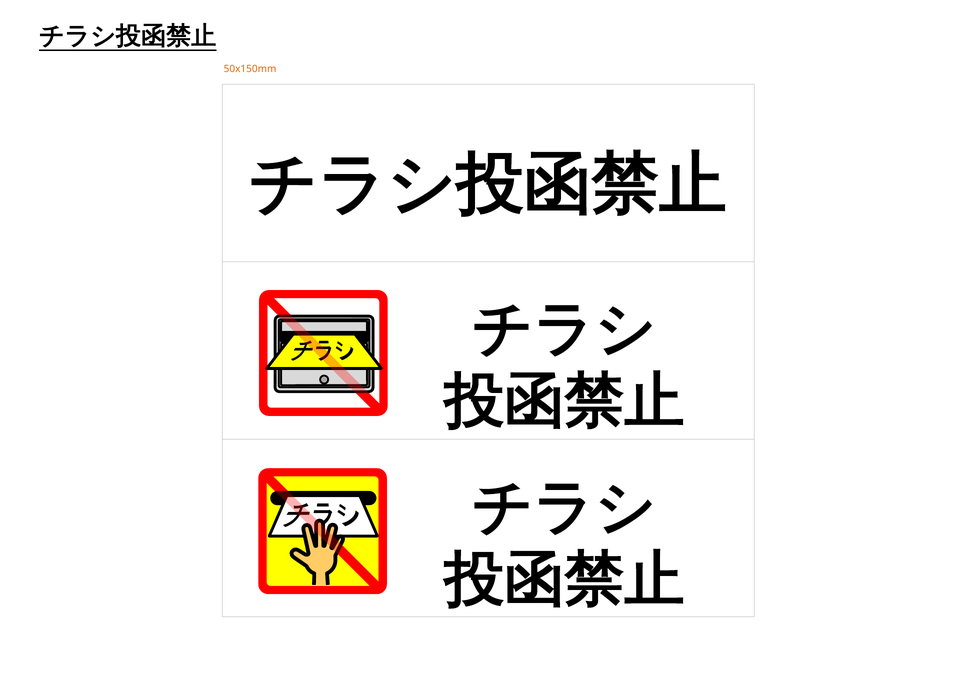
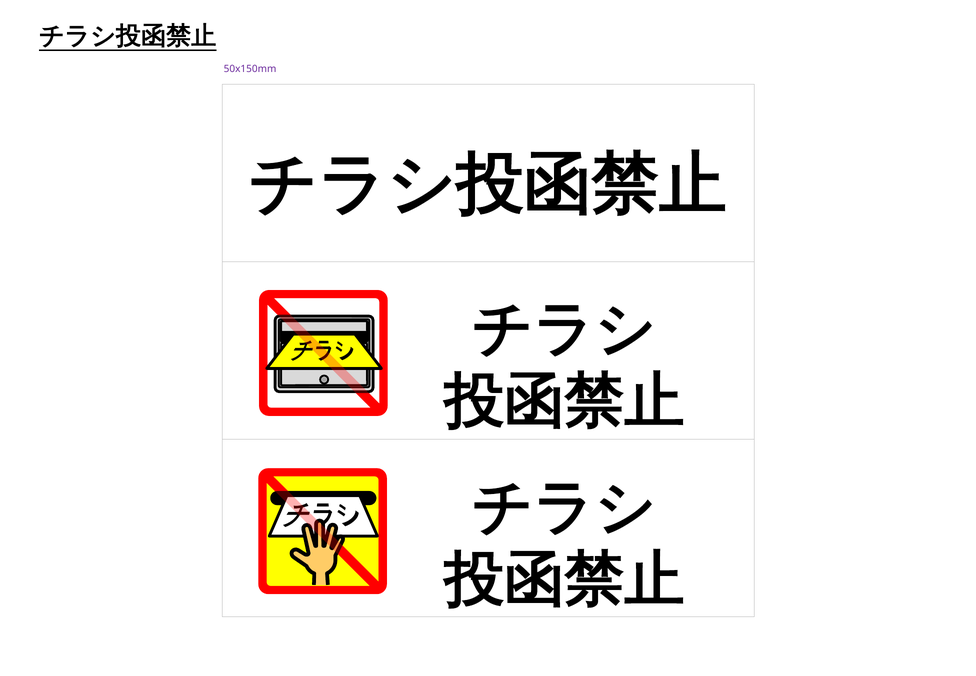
50x150mm colour: orange -> purple
